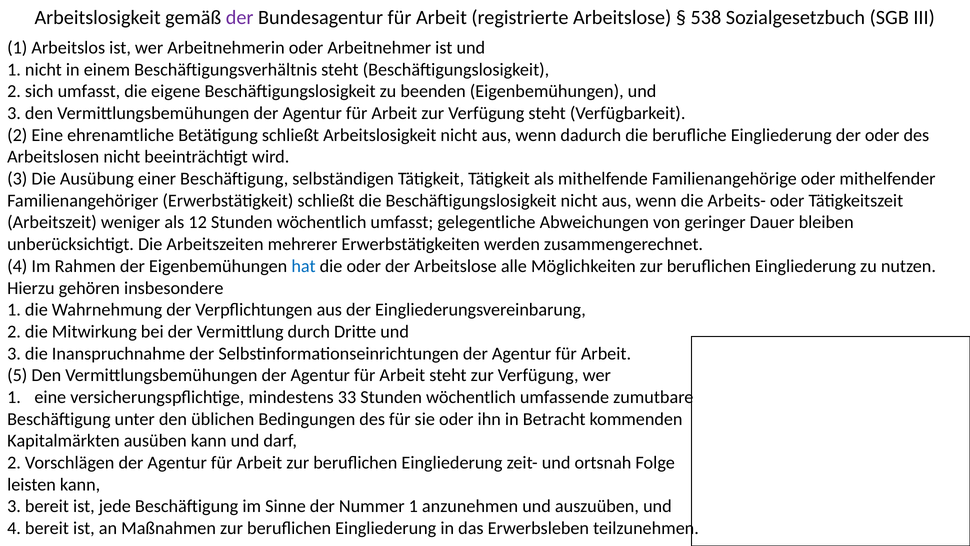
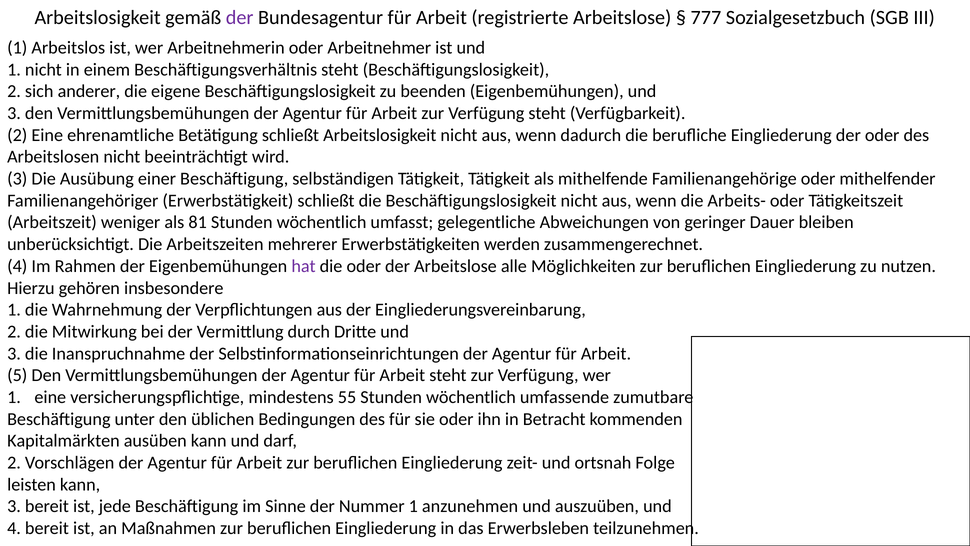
538: 538 -> 777
sich umfasst: umfasst -> anderer
12: 12 -> 81
hat colour: blue -> purple
33: 33 -> 55
